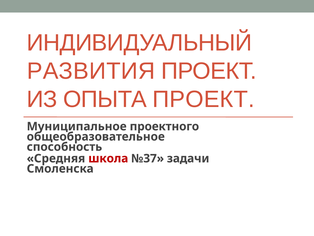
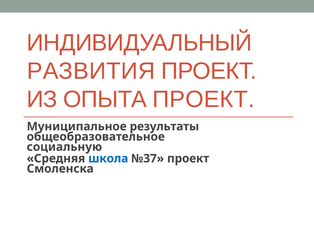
проектного: проектного -> результаты
способность: способность -> социальную
школа colour: red -> blue
№37 задачи: задачи -> проект
